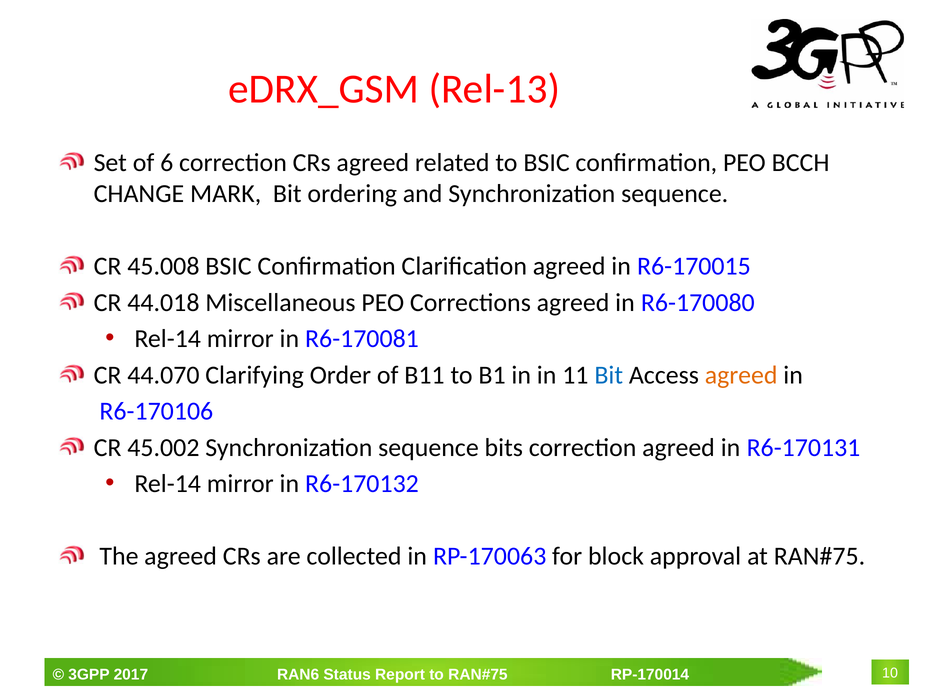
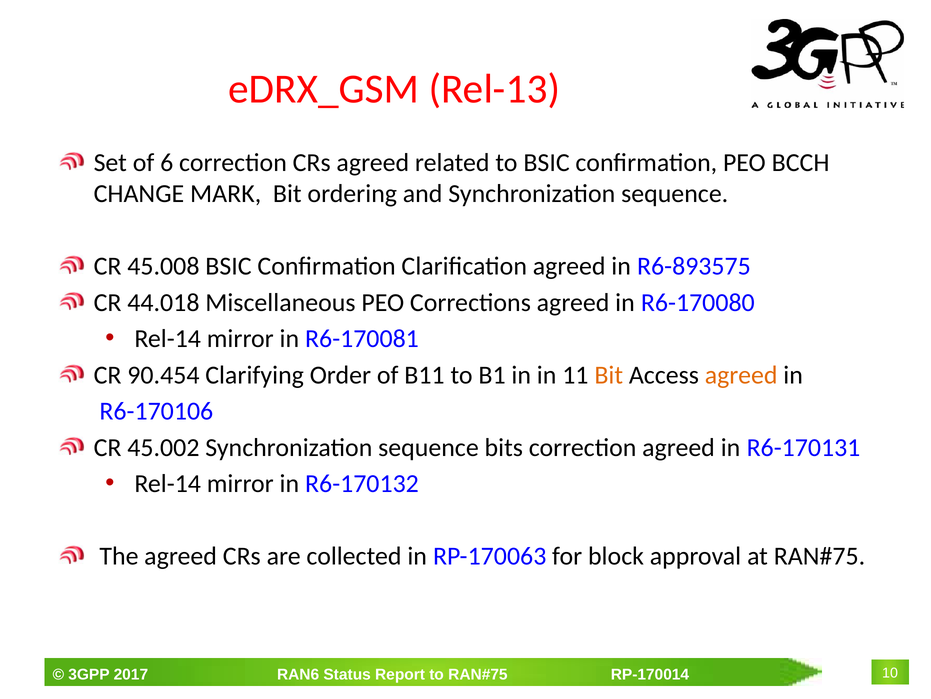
R6-170015: R6-170015 -> R6-893575
44.070: 44.070 -> 90.454
Bit at (609, 375) colour: blue -> orange
